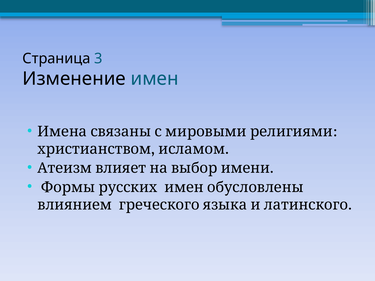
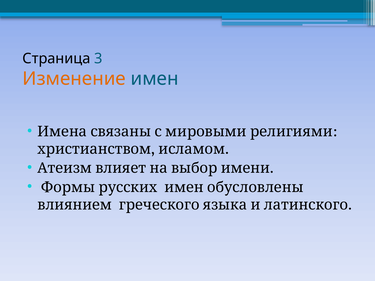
Изменение colour: black -> orange
